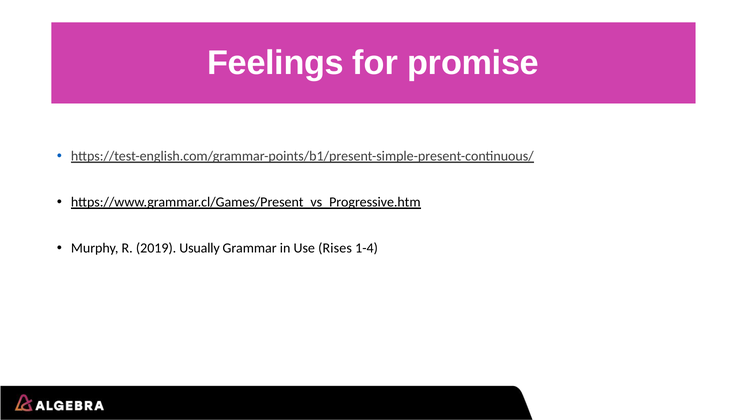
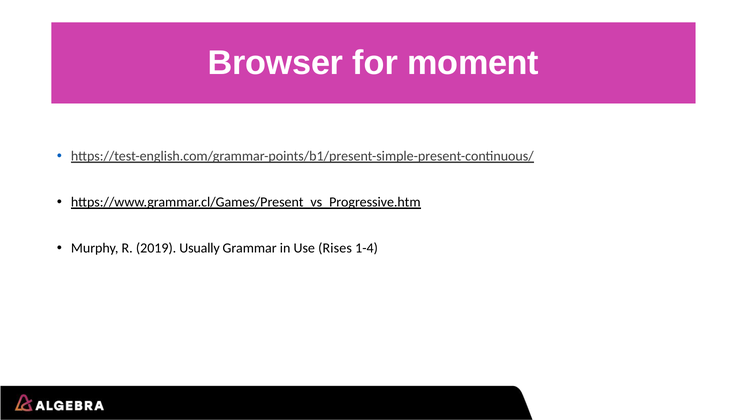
Feelings: Feelings -> Browser
promise: promise -> moment
